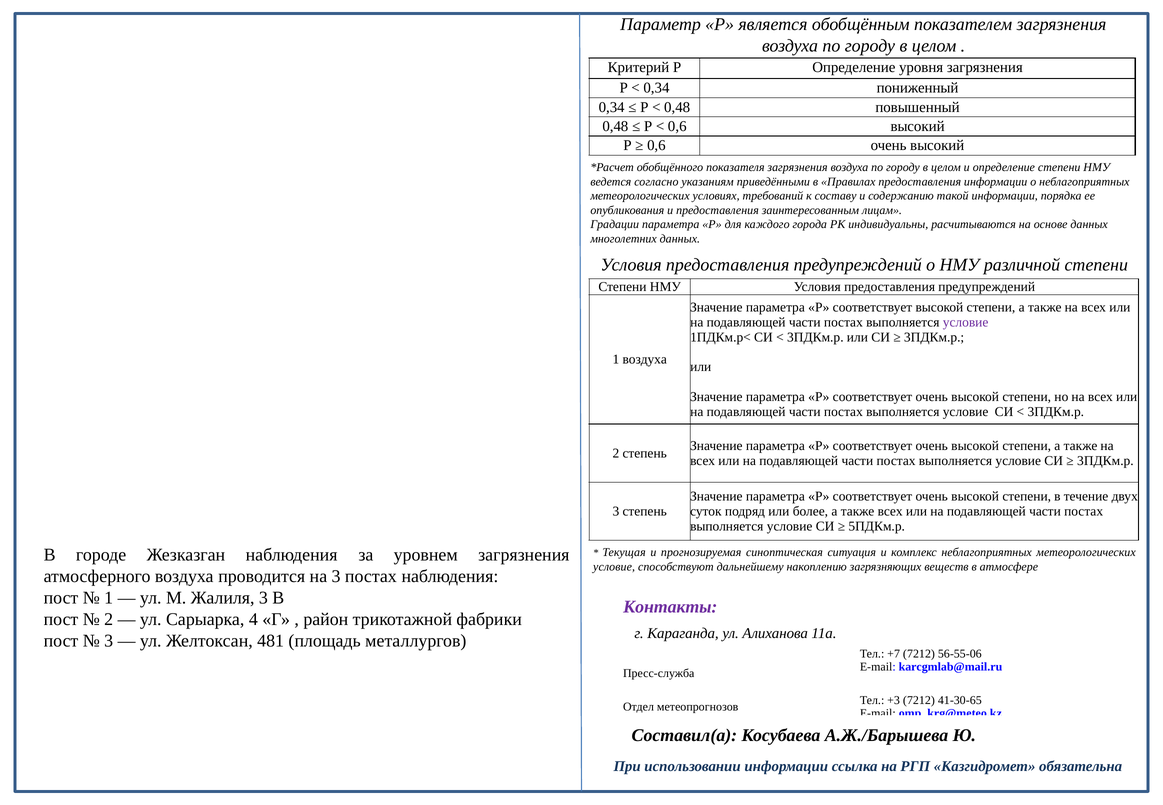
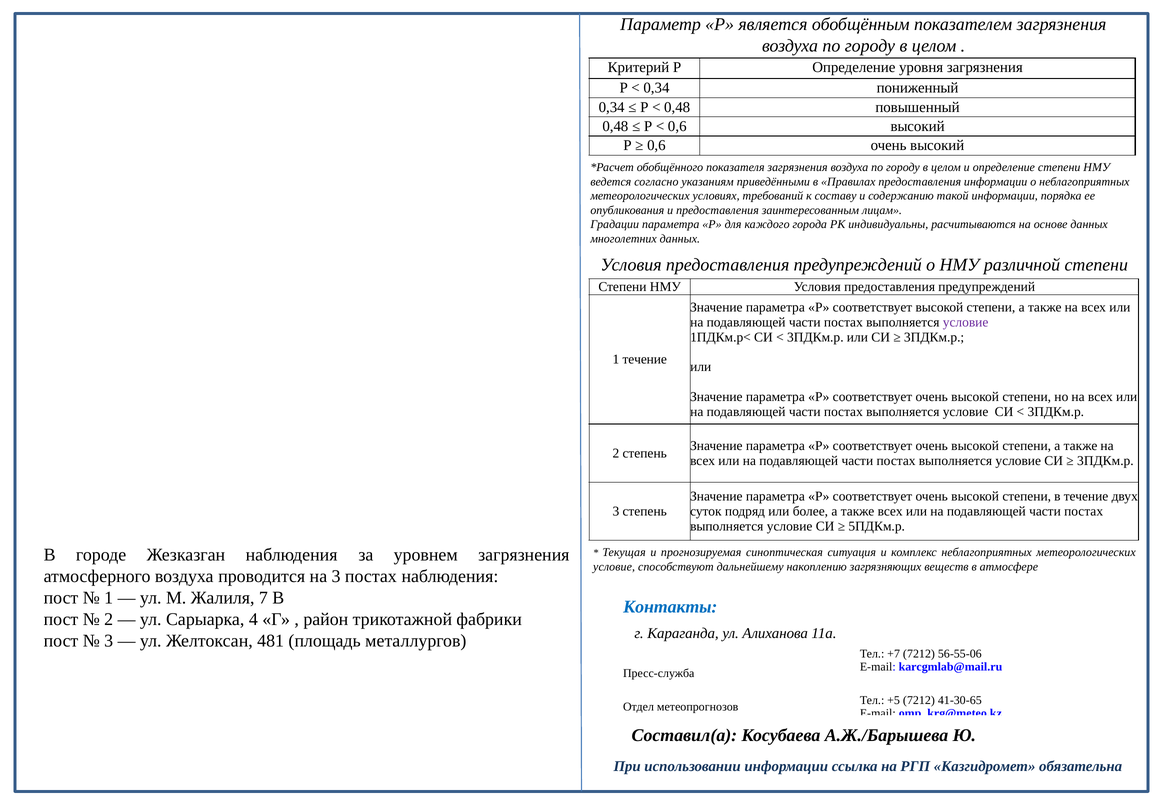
1 воздуха: воздуха -> течение
Жалиля 3: 3 -> 7
Контакты colour: purple -> blue
+3: +3 -> +5
